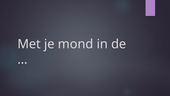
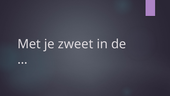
mond: mond -> zweet
